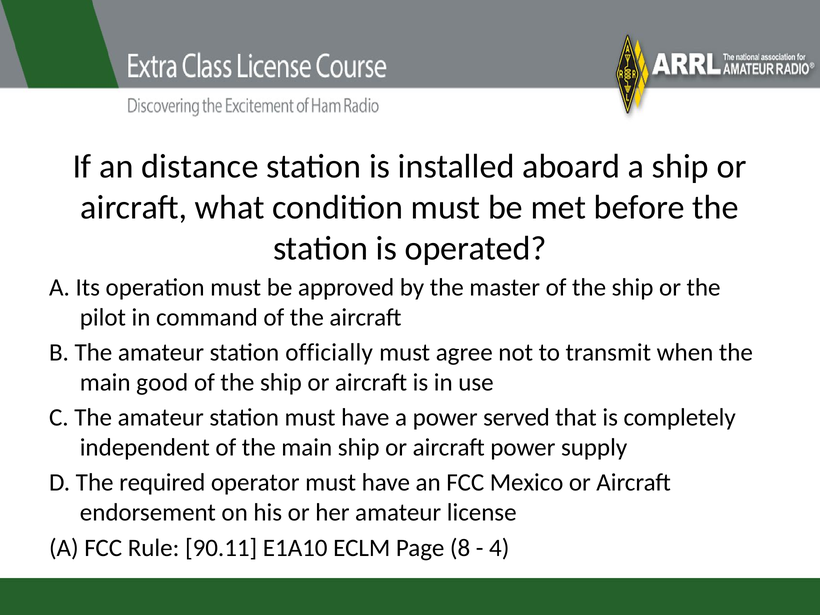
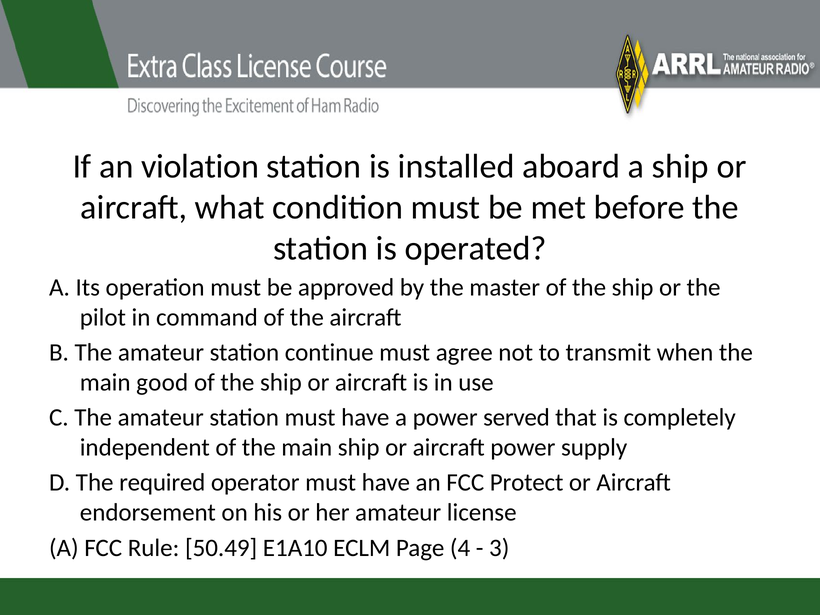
distance: distance -> violation
officially: officially -> continue
Mexico: Mexico -> Protect
90.11: 90.11 -> 50.49
8: 8 -> 4
4: 4 -> 3
